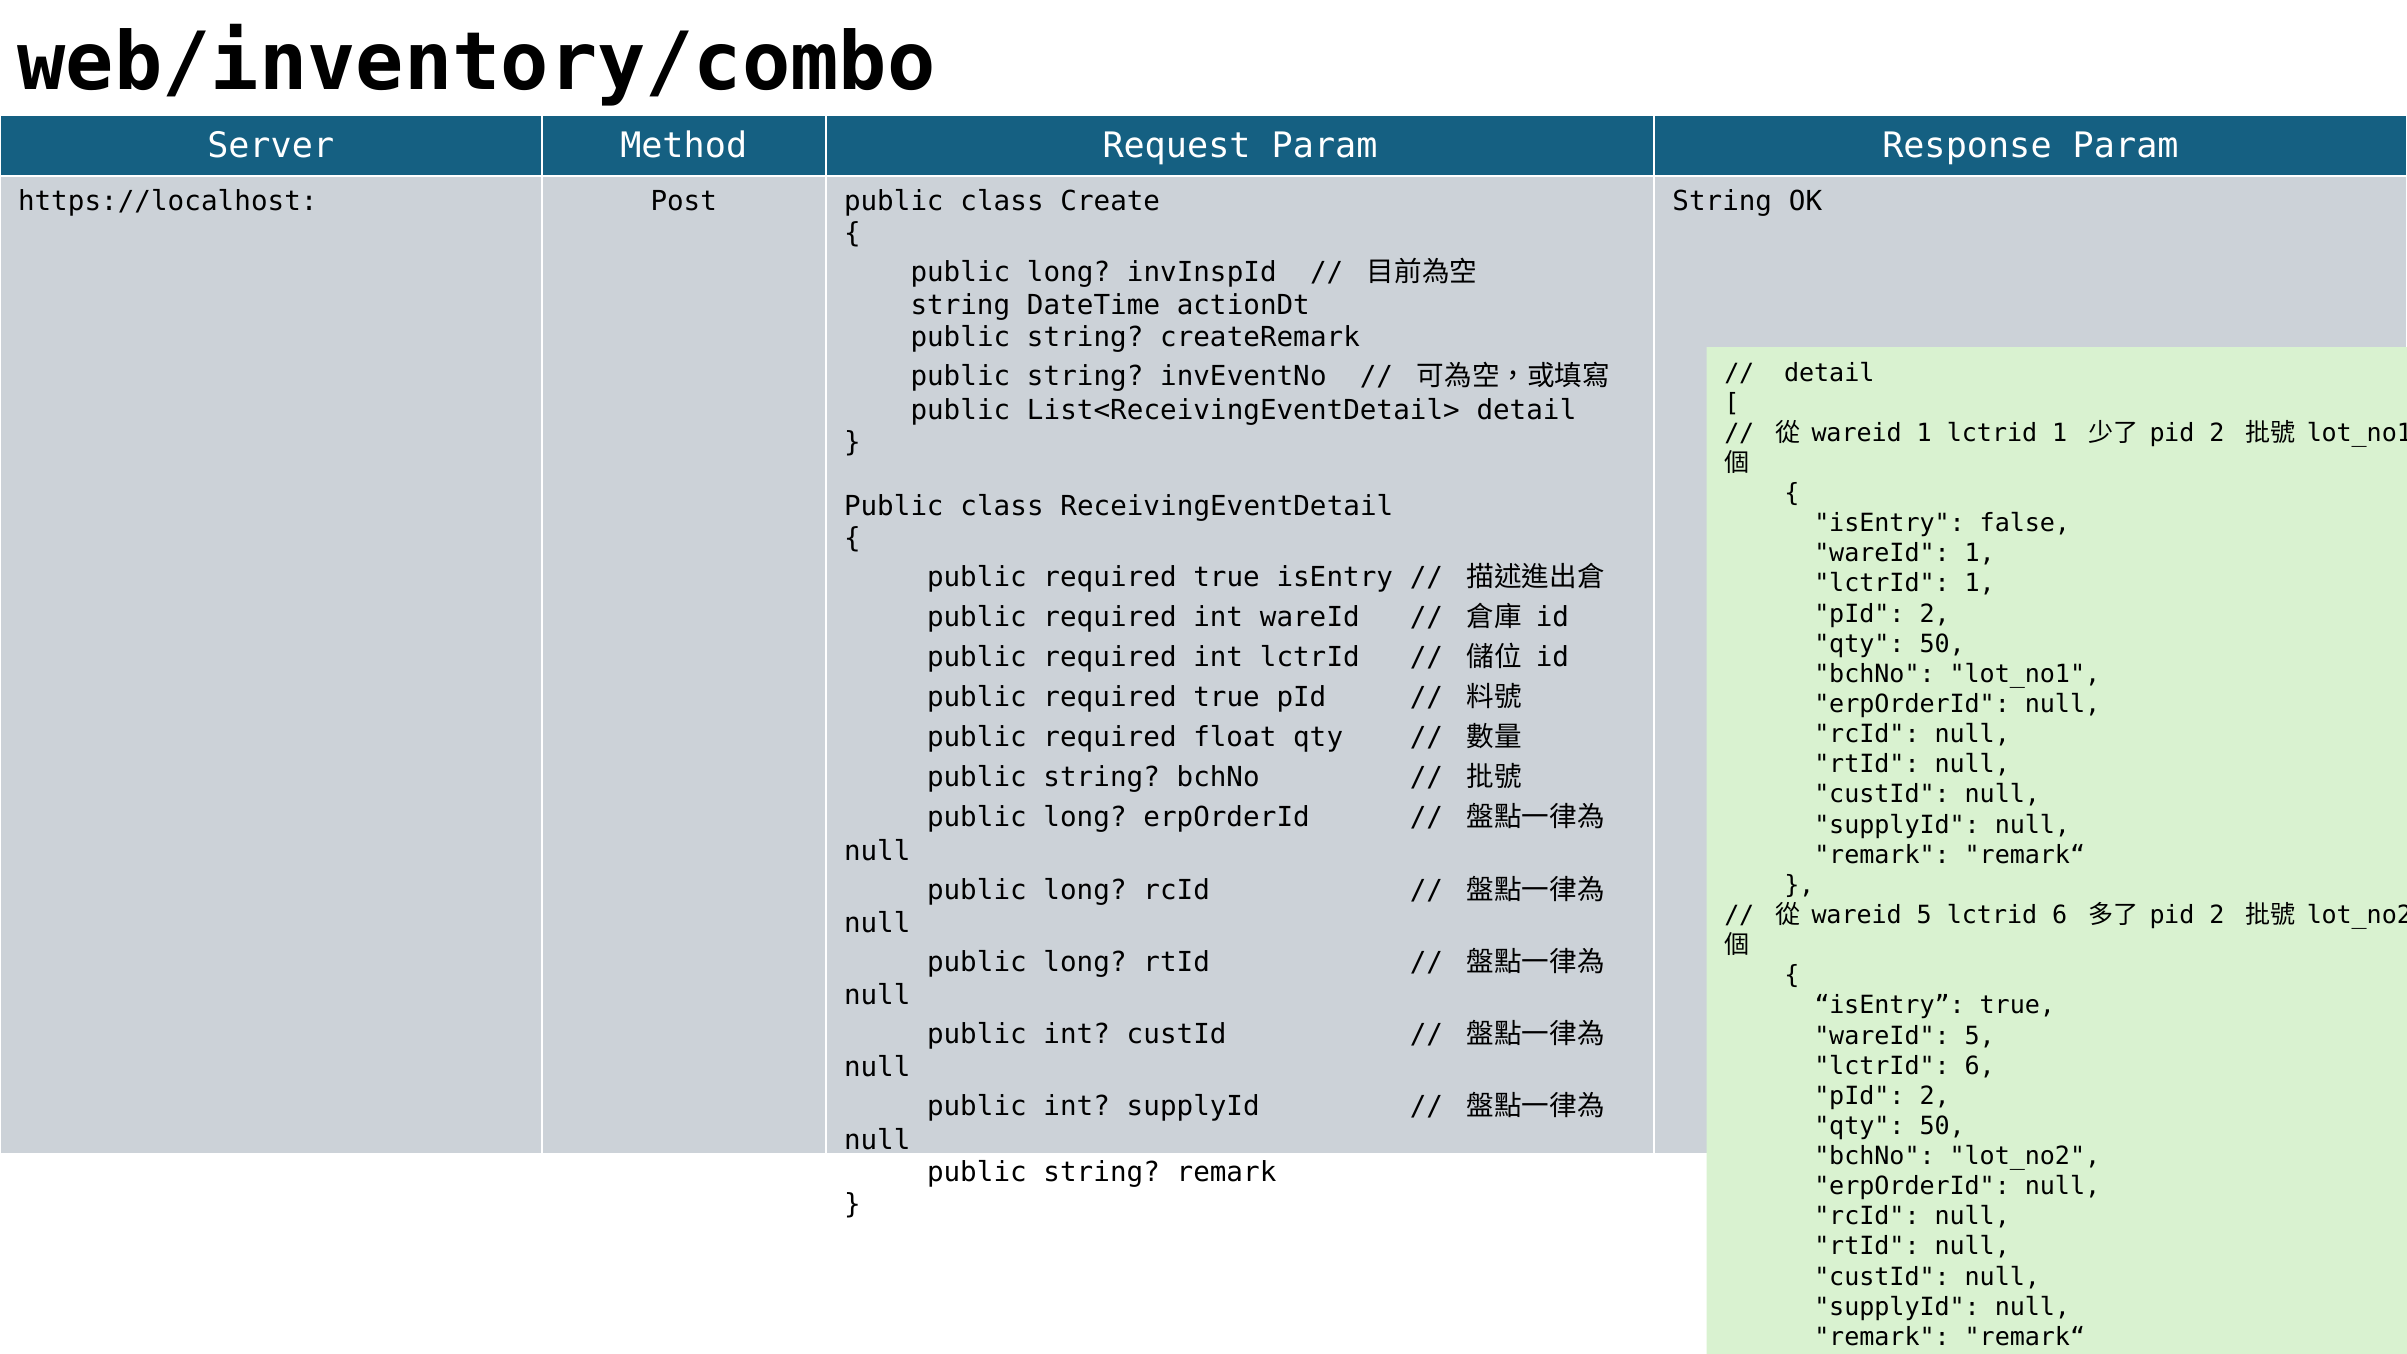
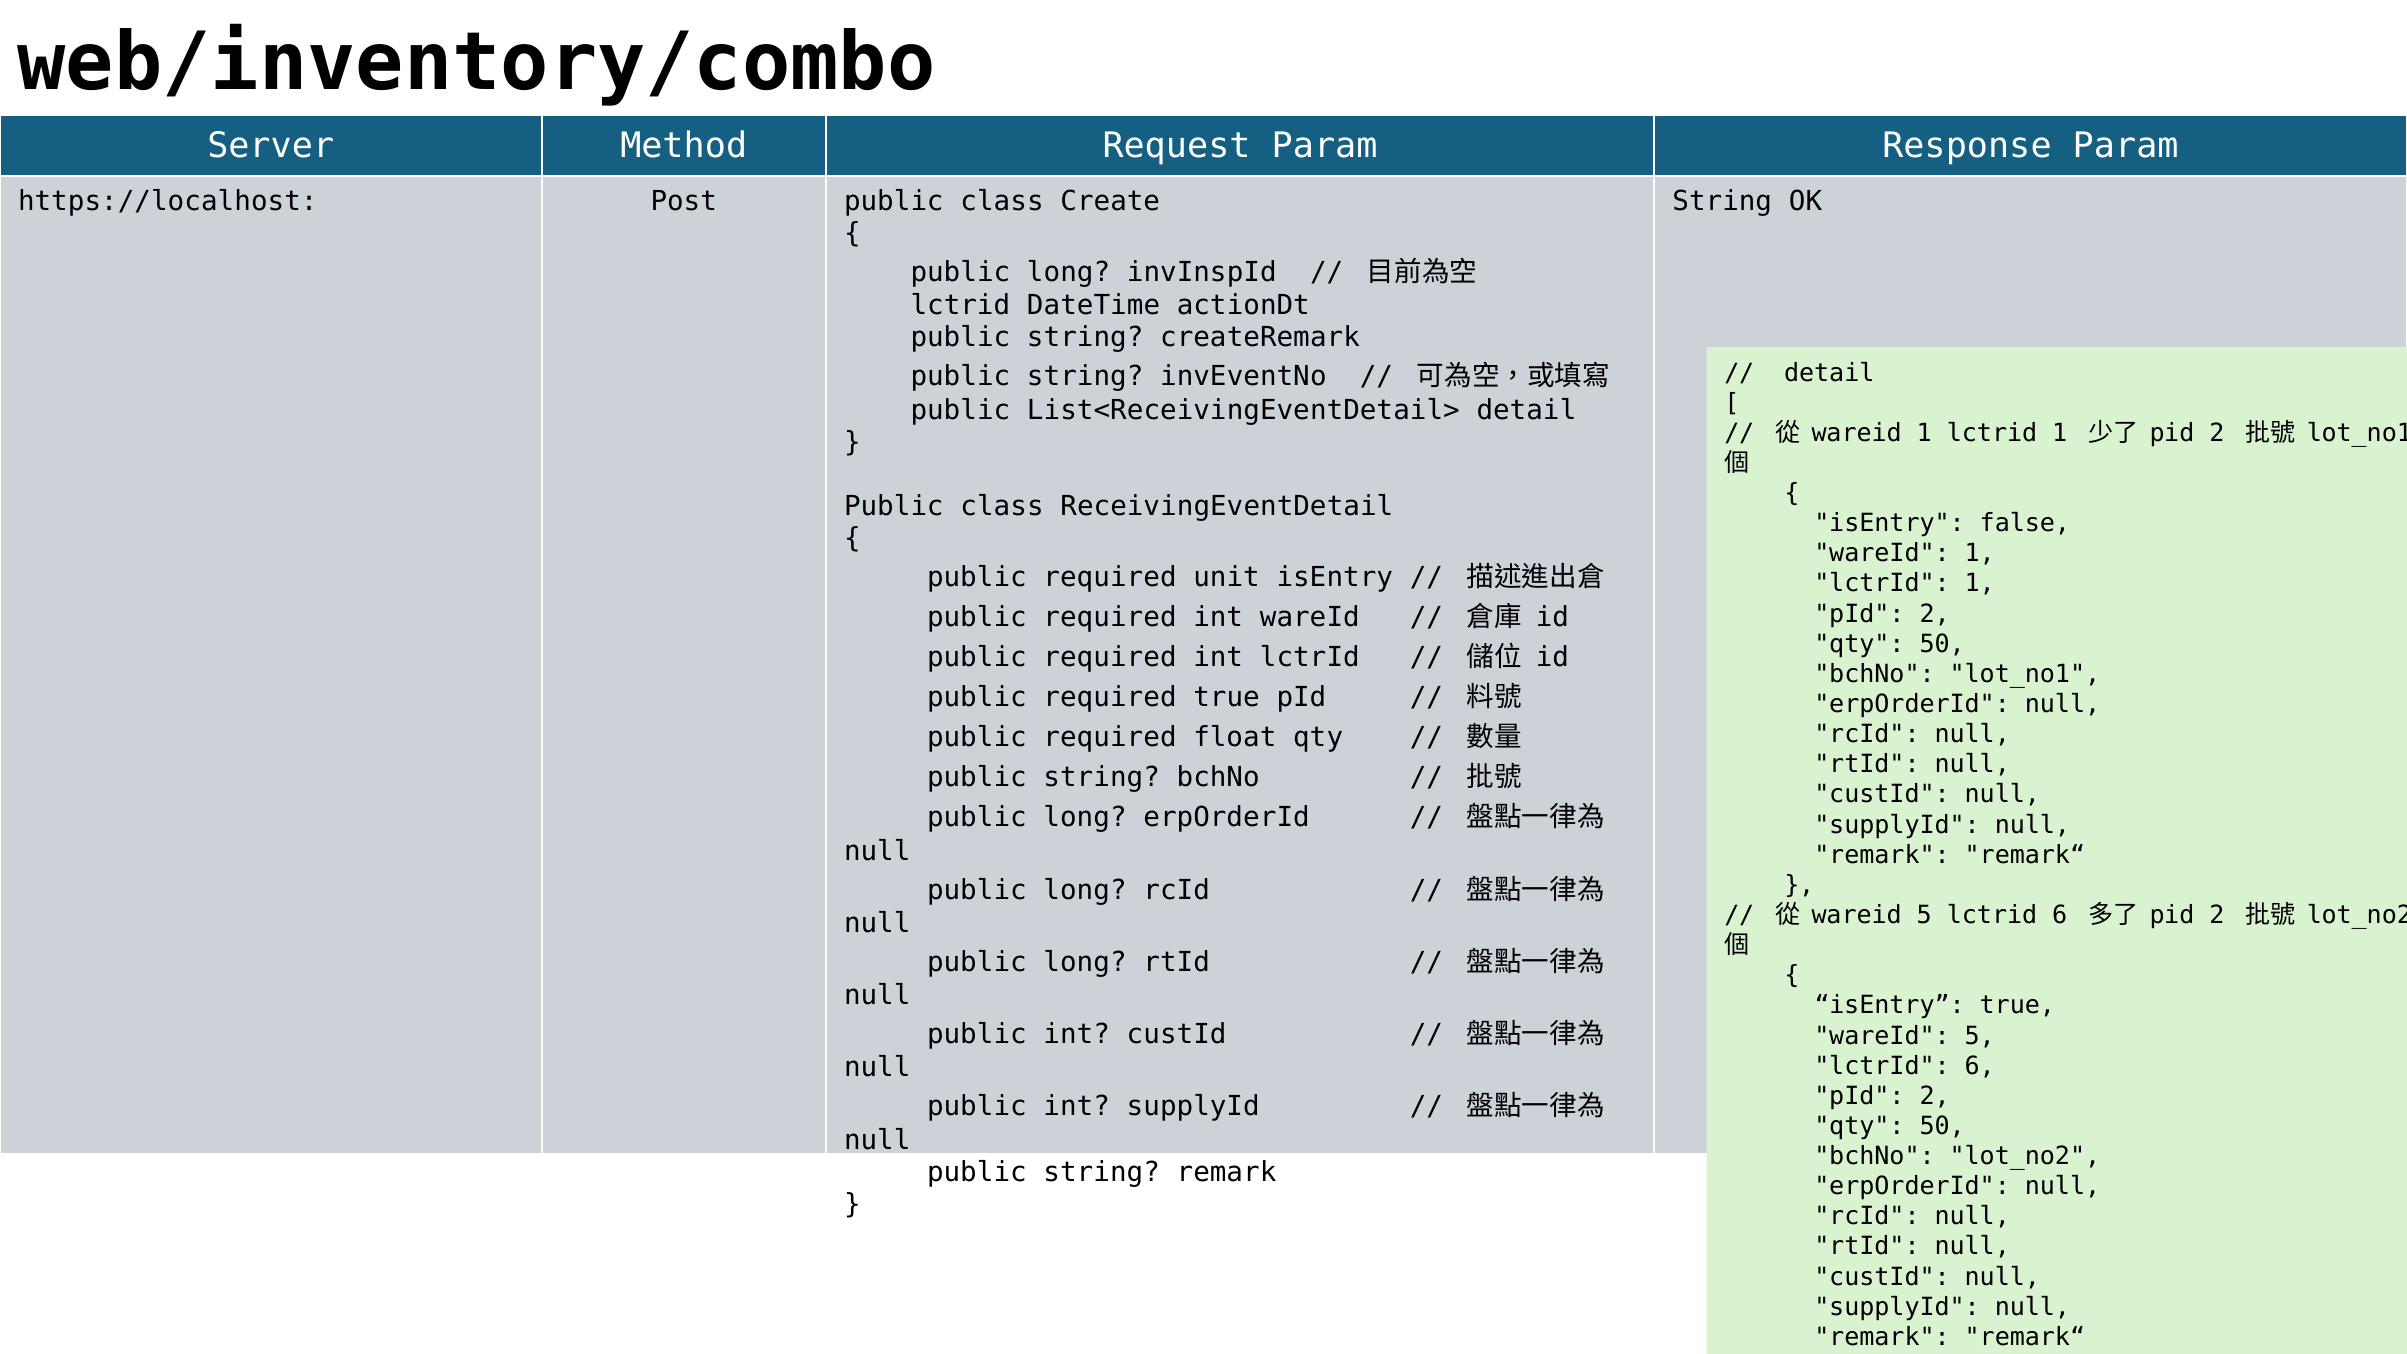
string at (960, 306): string -> lctrid
true at (1227, 578): true -> unit
